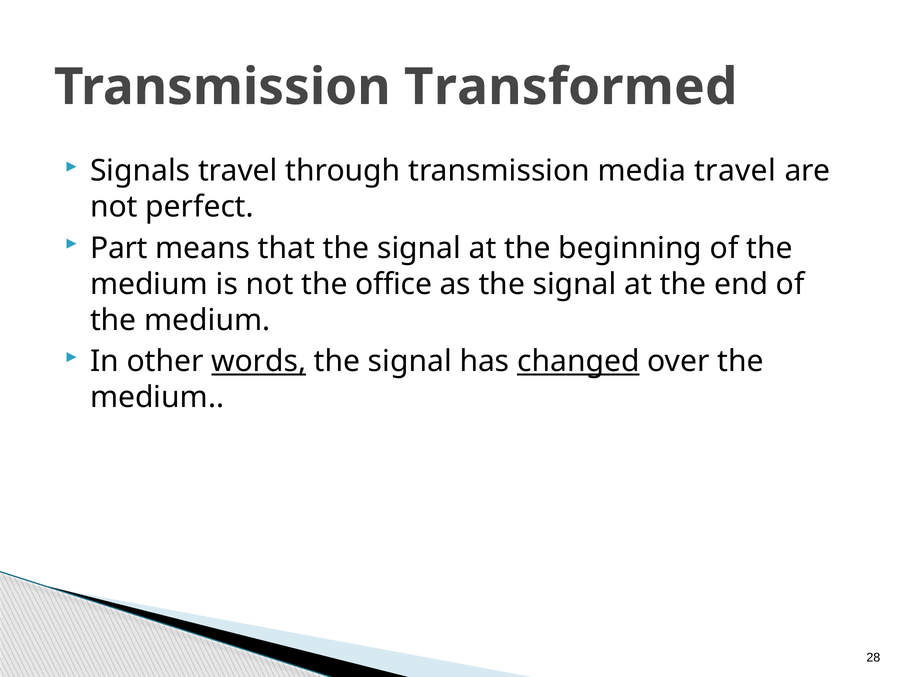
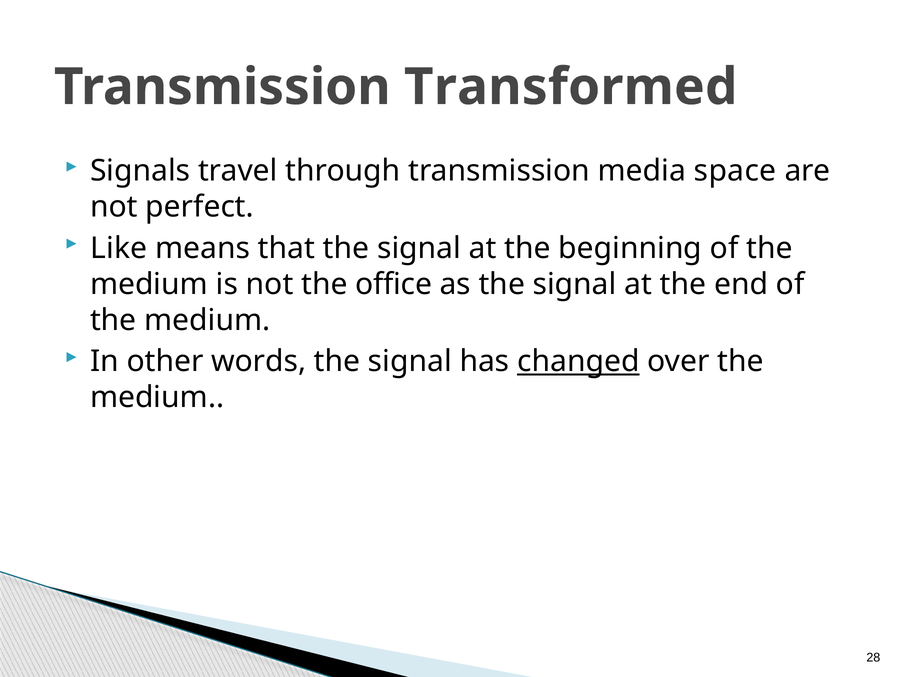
media travel: travel -> space
Part: Part -> Like
words underline: present -> none
